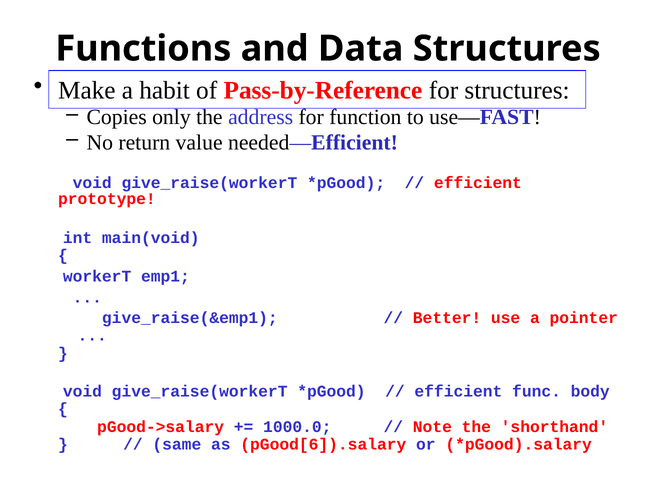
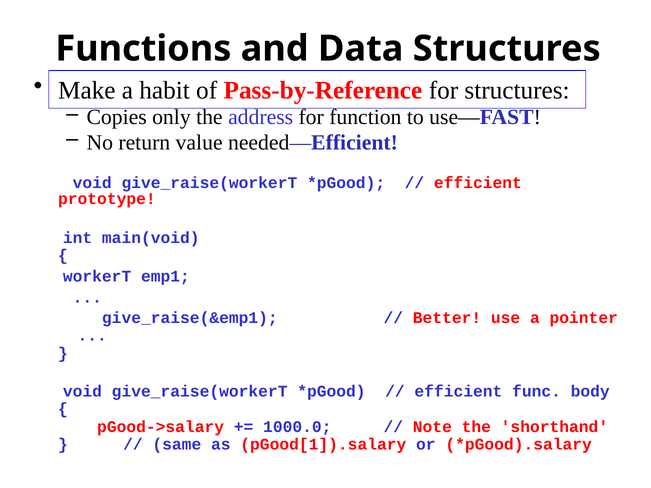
pGood[6]).salary: pGood[6]).salary -> pGood[1]).salary
